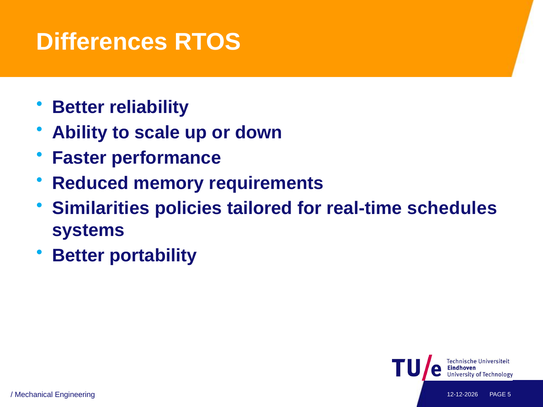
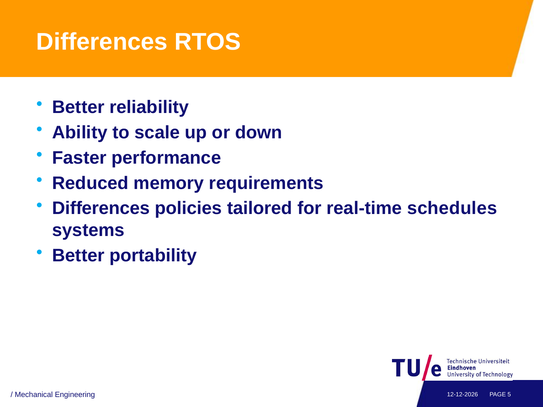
Similarities at (101, 208): Similarities -> Differences
